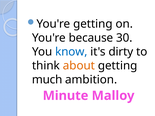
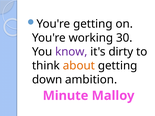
because: because -> working
know colour: blue -> purple
much: much -> down
